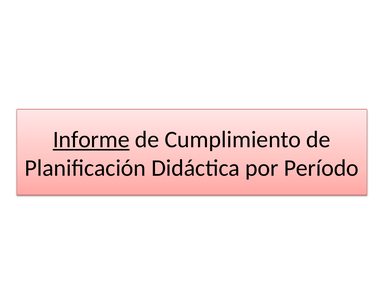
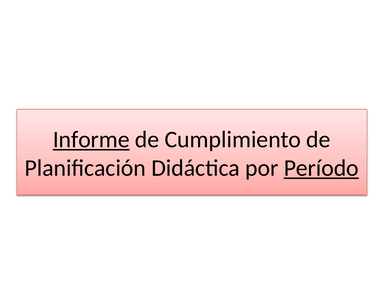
Período underline: none -> present
